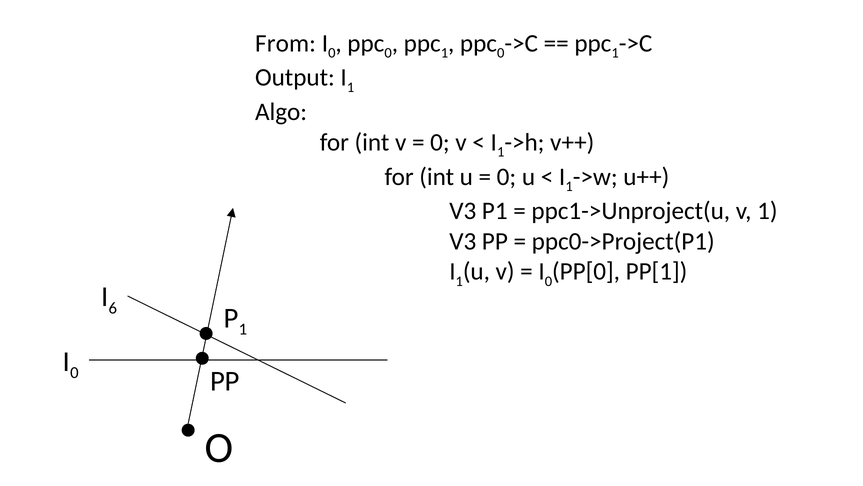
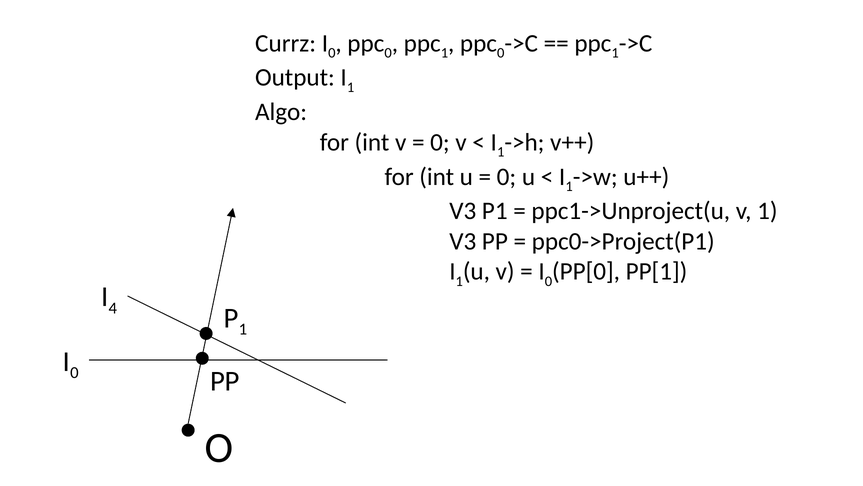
From: From -> Currz
6: 6 -> 4
